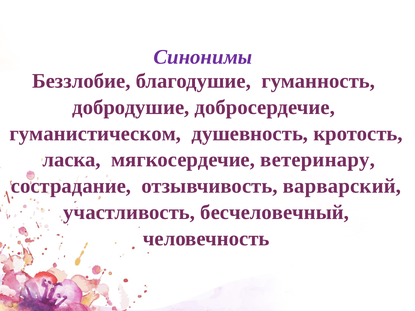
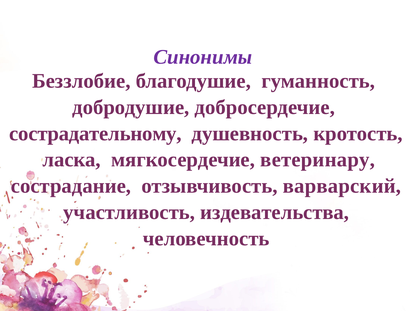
гуманистическом: гуманистическом -> сострадательному
бесчеловечный: бесчеловечный -> издевательства
